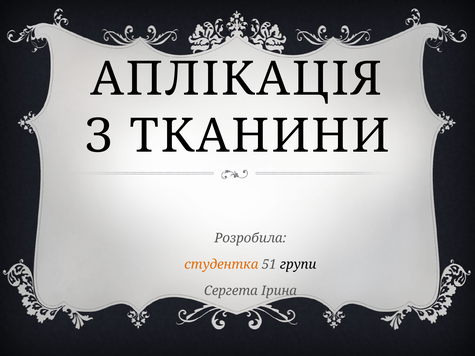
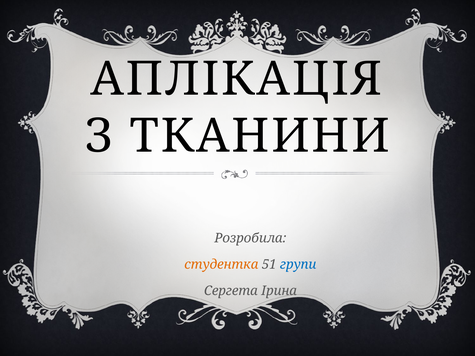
групи colour: black -> blue
